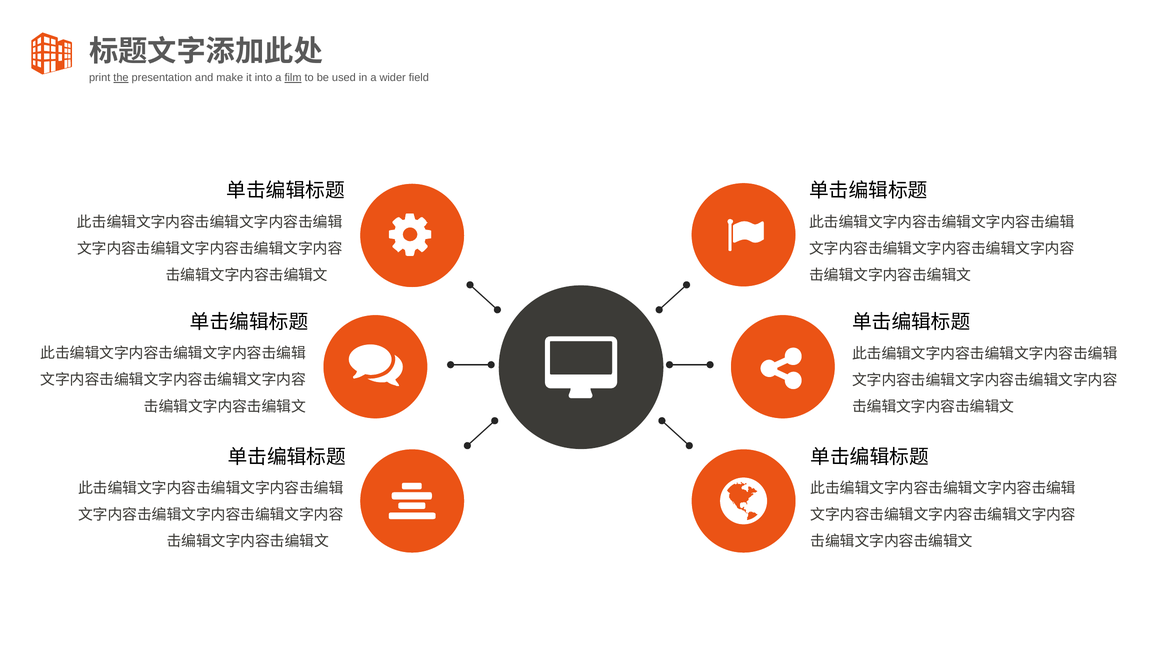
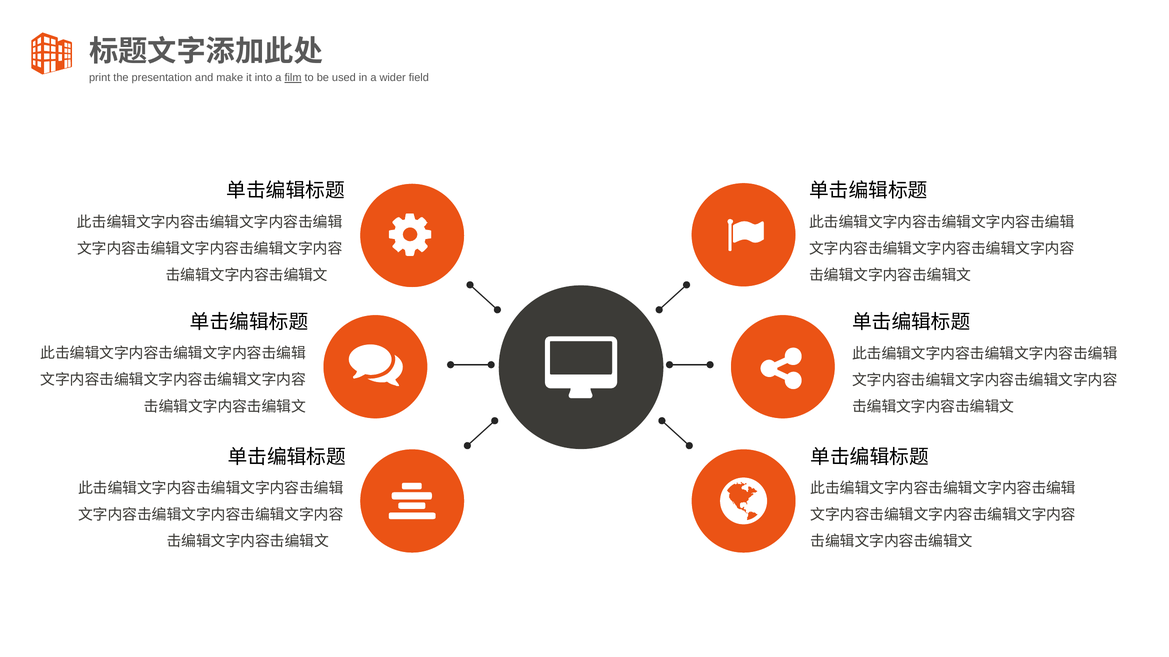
the underline: present -> none
